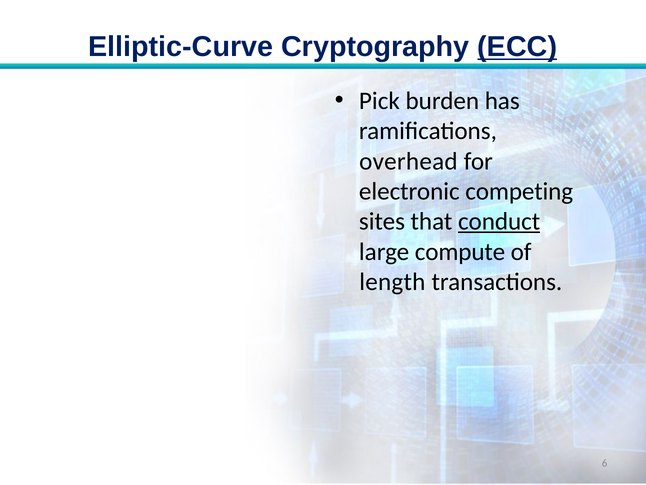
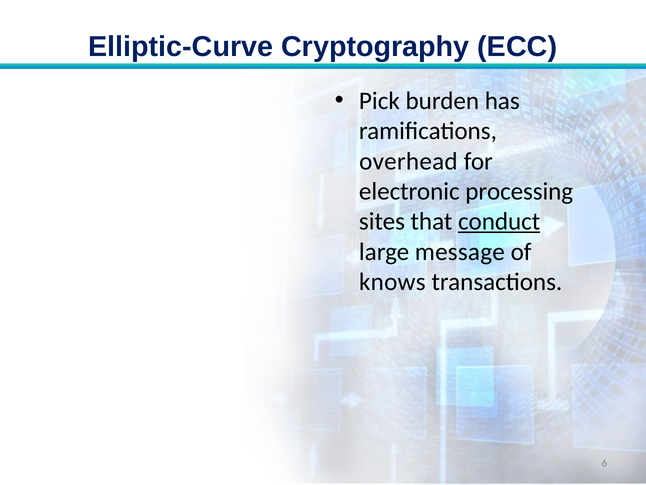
ECC underline: present -> none
competing: competing -> processing
compute: compute -> message
length: length -> knows
